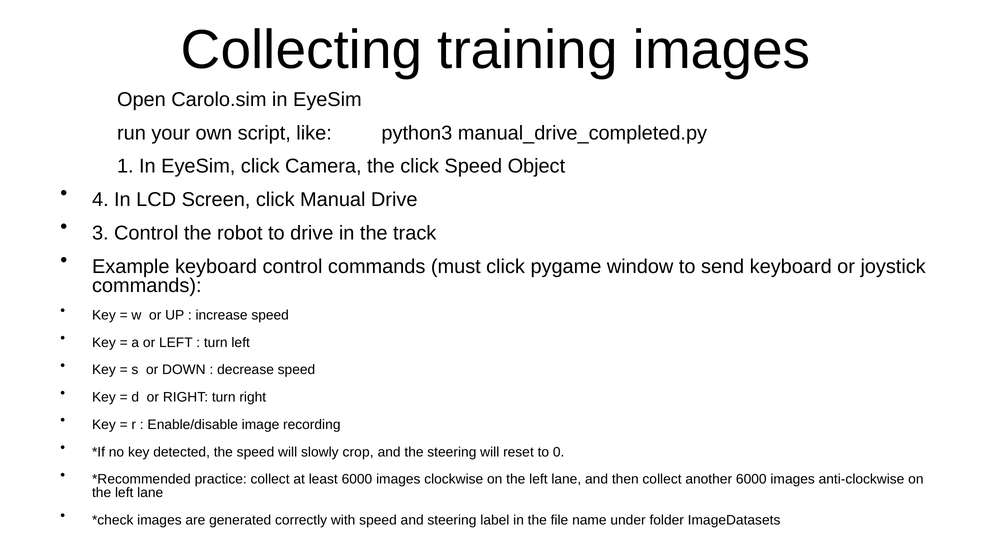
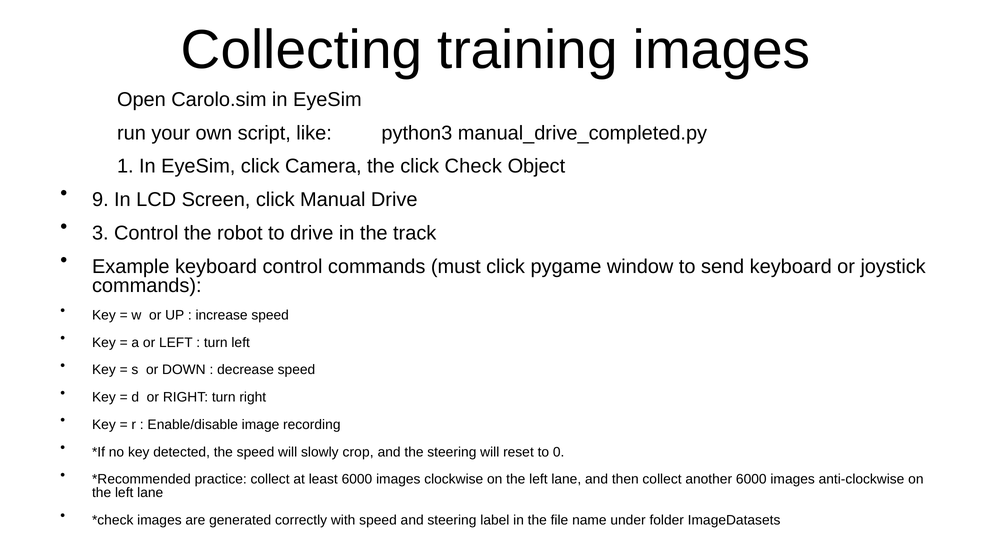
click Speed: Speed -> Check
4: 4 -> 9
